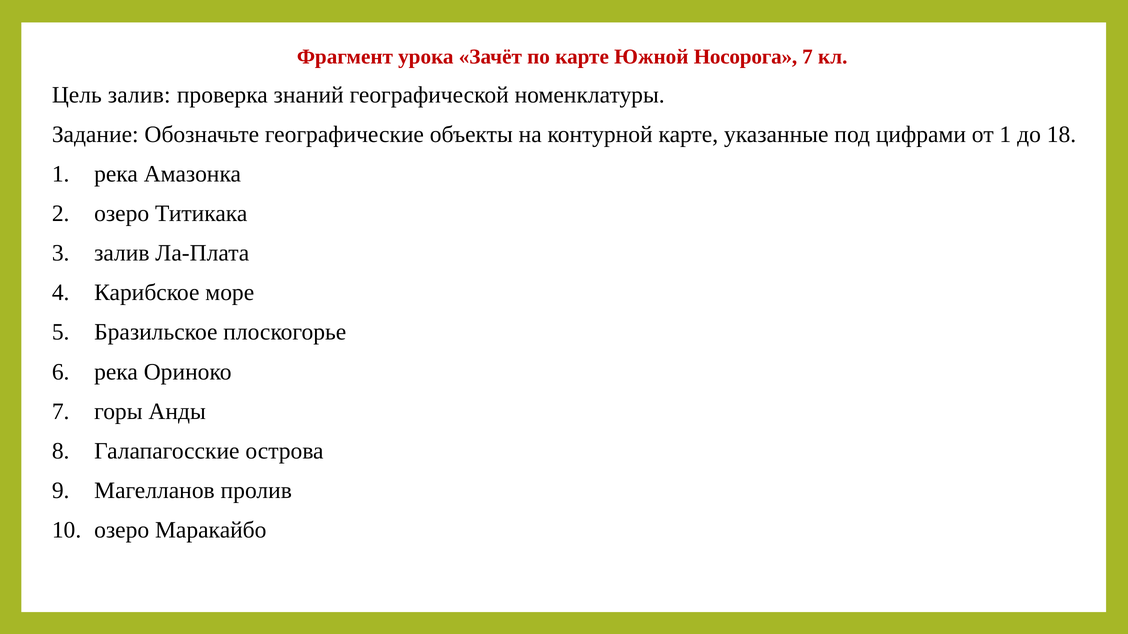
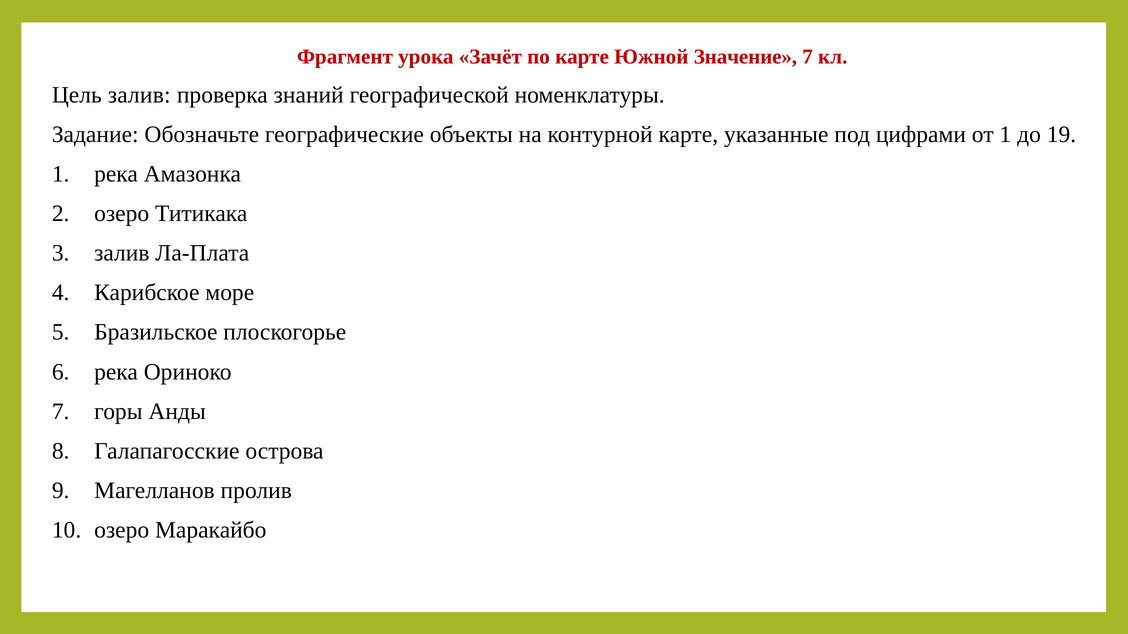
Носорога: Носорога -> Значение
18: 18 -> 19
